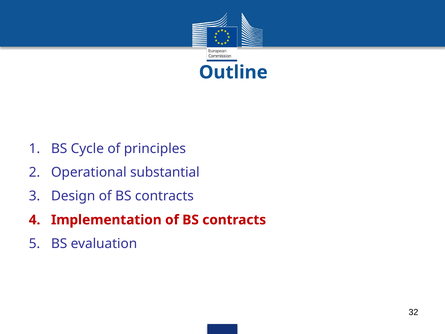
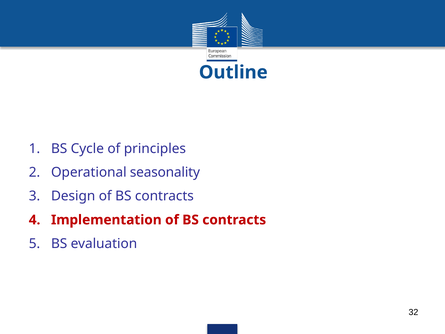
substantial: substantial -> seasonality
